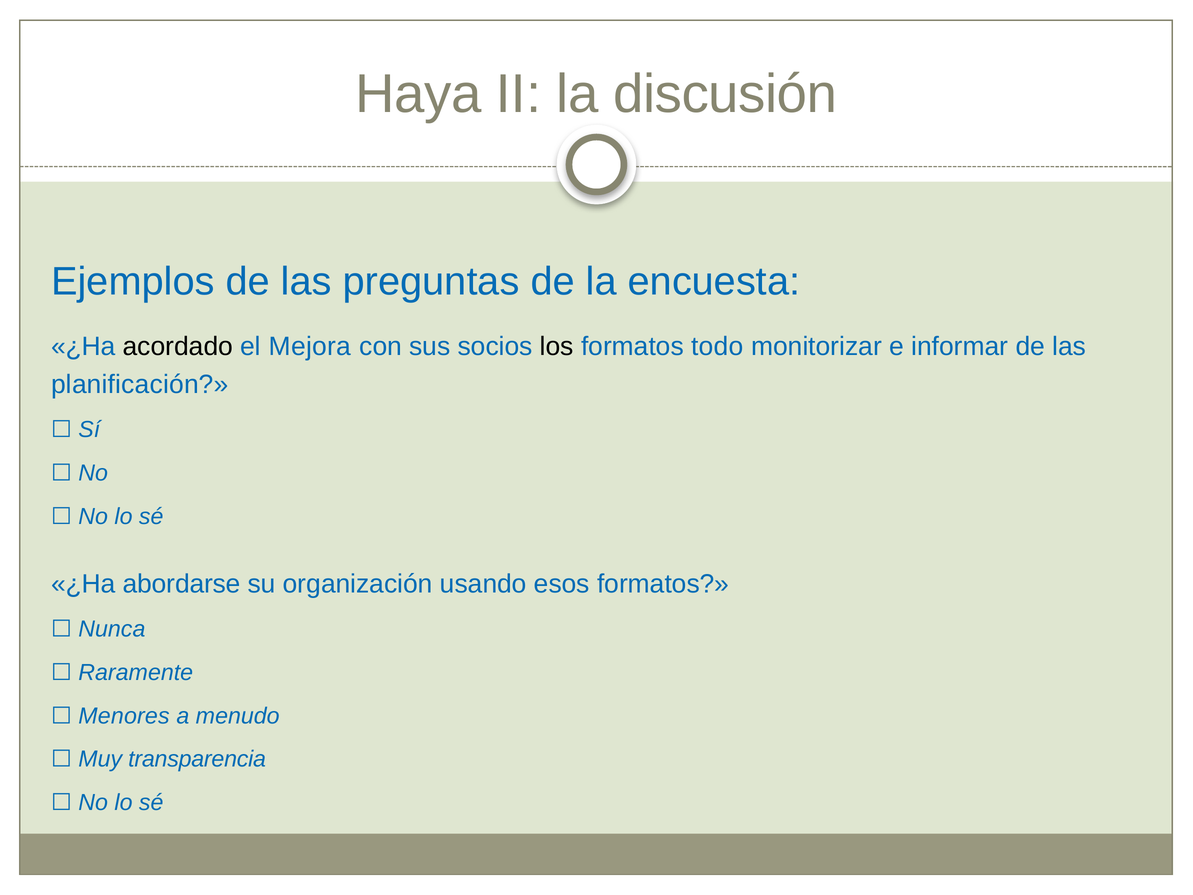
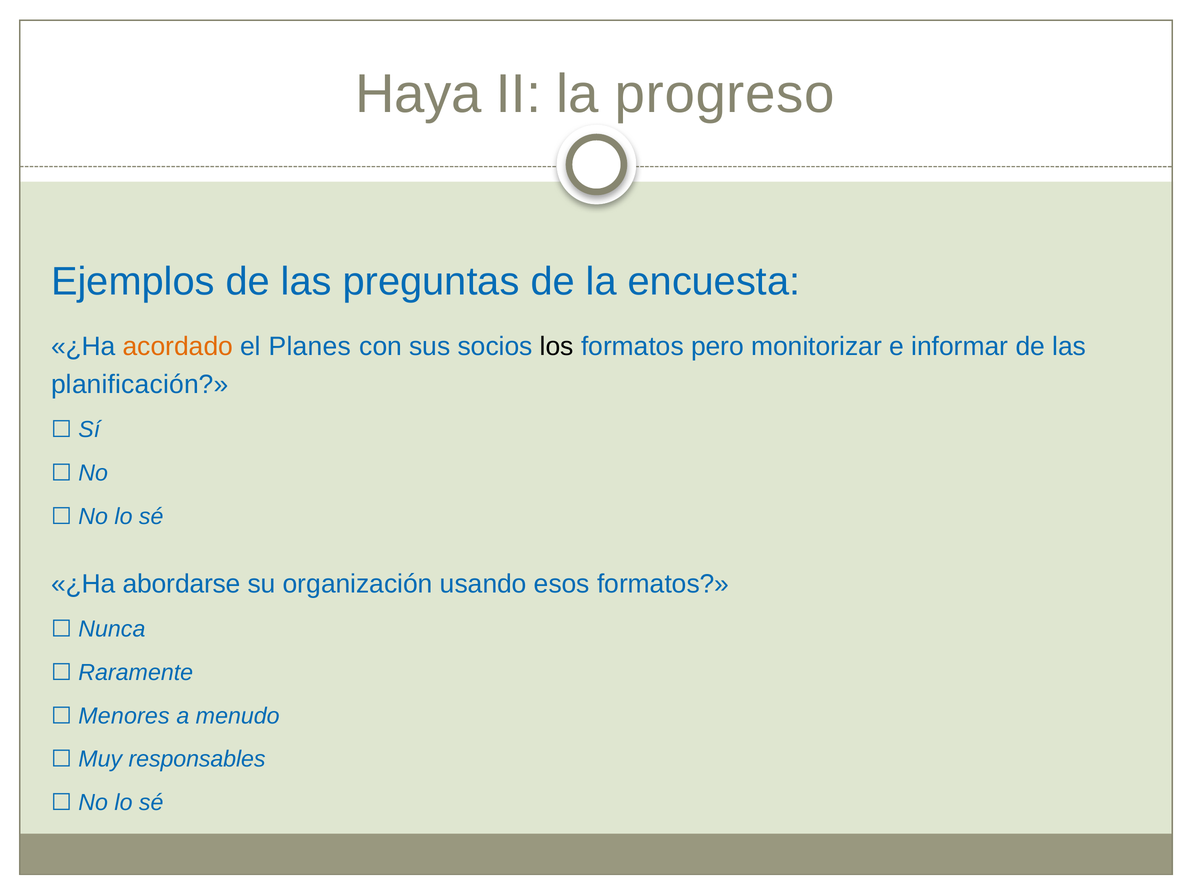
discusión: discusión -> progreso
acordado colour: black -> orange
Mejora: Mejora -> Planes
todo: todo -> pero
transparencia: transparencia -> responsables
